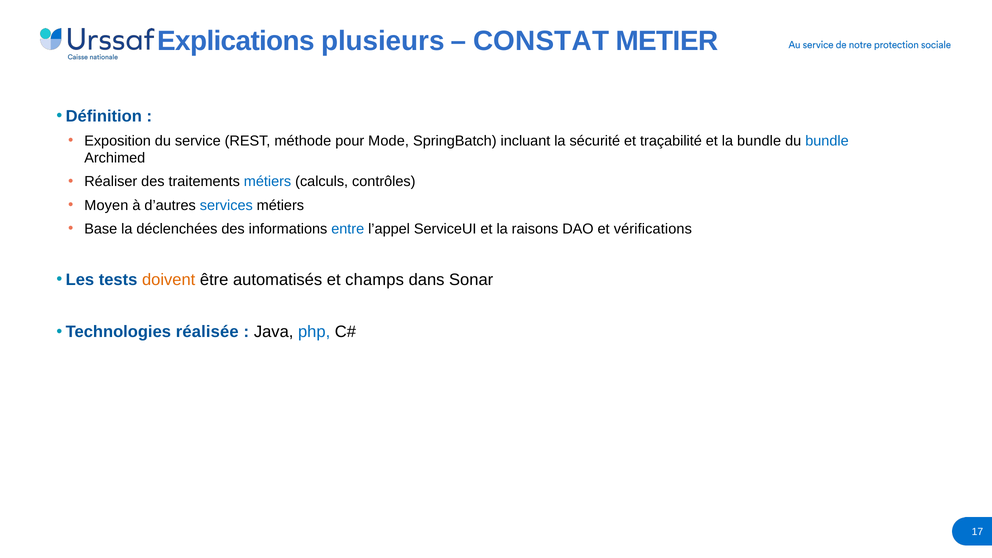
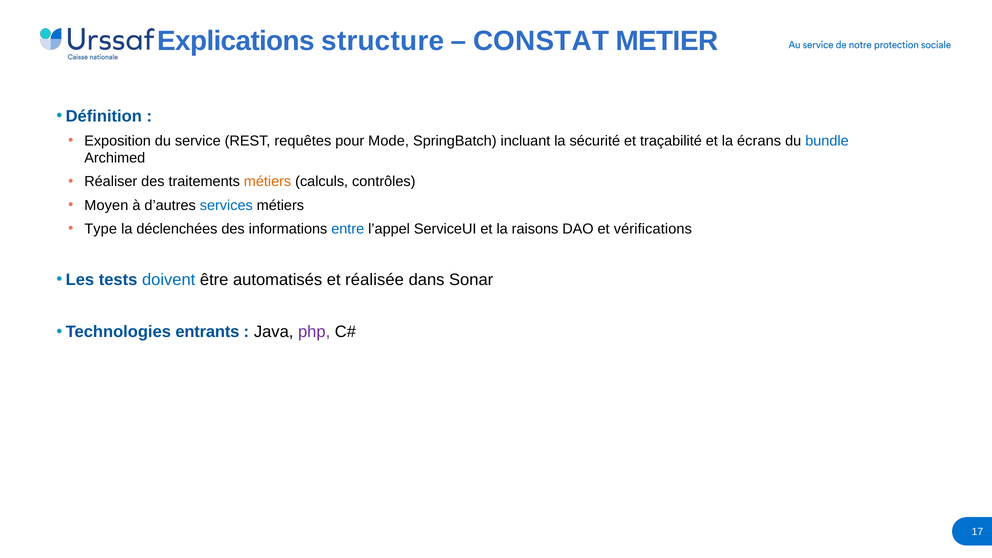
plusieurs: plusieurs -> structure
méthode: méthode -> requêtes
la bundle: bundle -> écrans
métiers at (268, 182) colour: blue -> orange
Base: Base -> Type
doivent colour: orange -> blue
champs: champs -> réalisée
réalisée: réalisée -> entrants
php colour: blue -> purple
